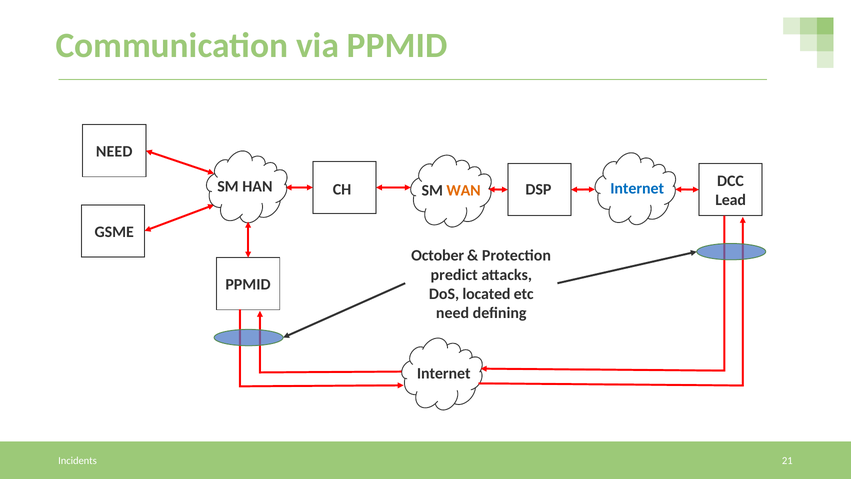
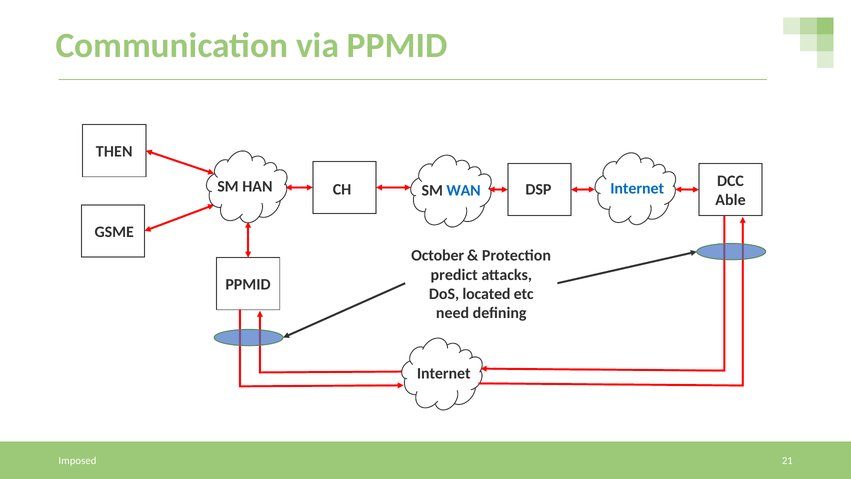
NEED at (114, 152): NEED -> THEN
WAN colour: orange -> blue
Lead: Lead -> Able
Incidents: Incidents -> Imposed
